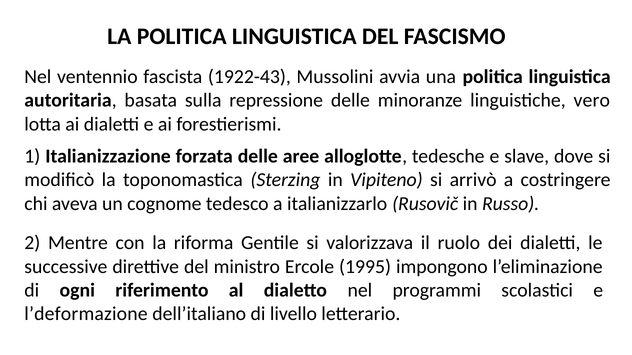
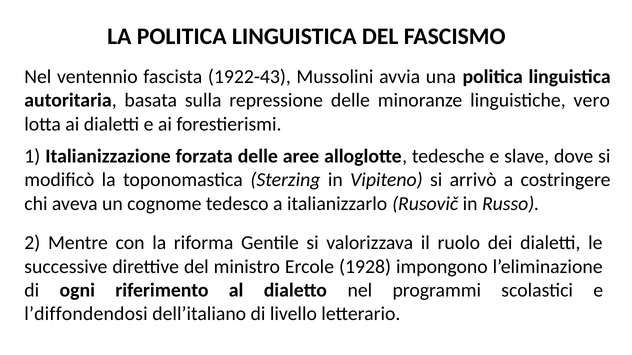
1995: 1995 -> 1928
l’deformazione: l’deformazione -> l’diffondendosi
